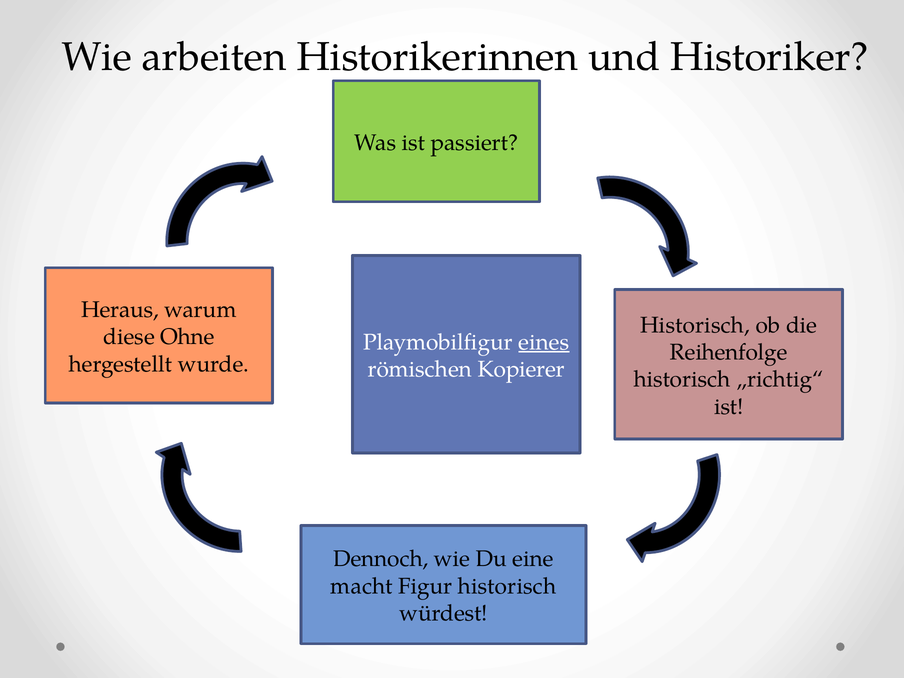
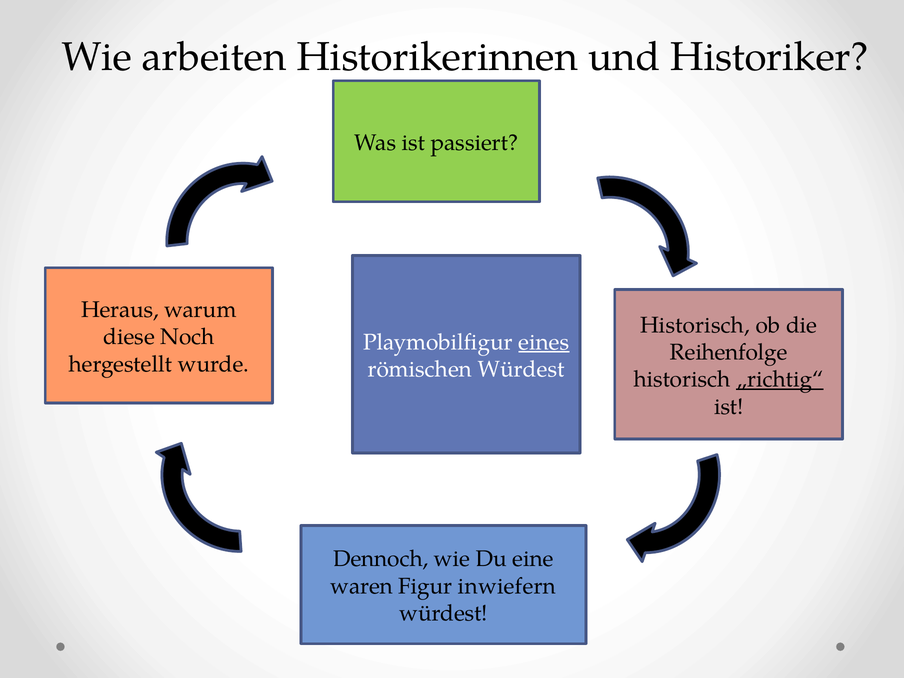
Ohne: Ohne -> Noch
römischen Kopierer: Kopierer -> Würdest
„richtig“ underline: none -> present
macht: macht -> waren
Figur historisch: historisch -> inwiefern
